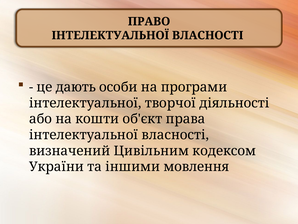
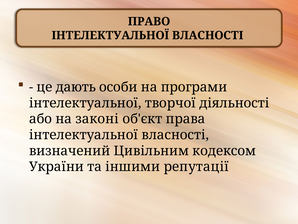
кошти: кошти -> законі
мовлення: мовлення -> репутації
